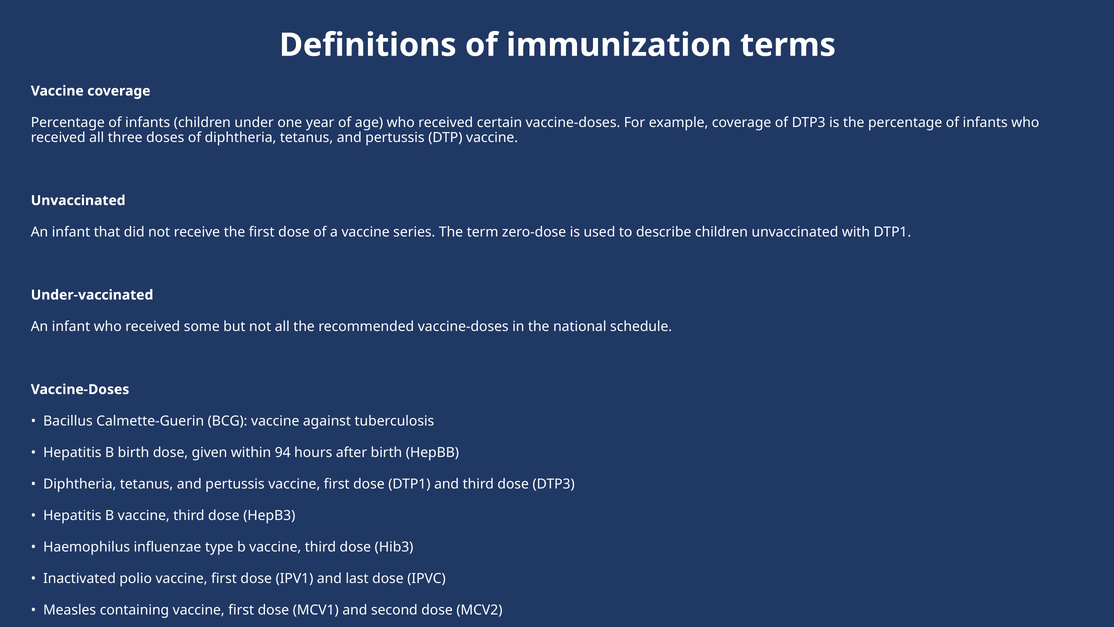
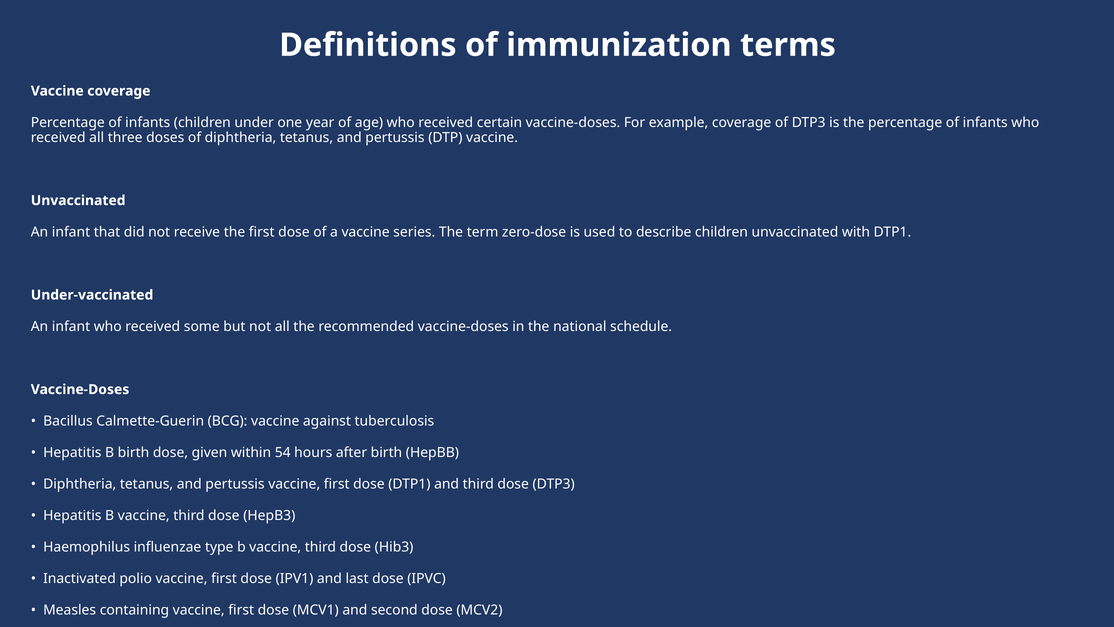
94: 94 -> 54
